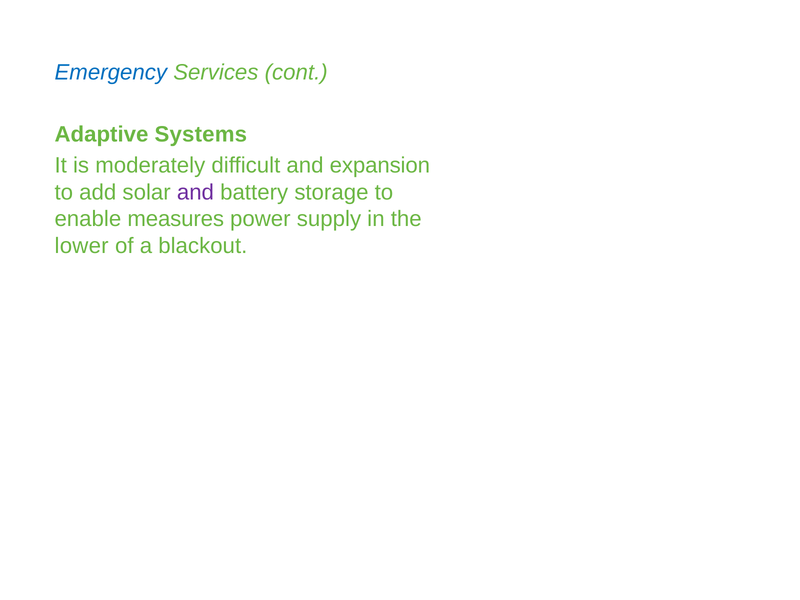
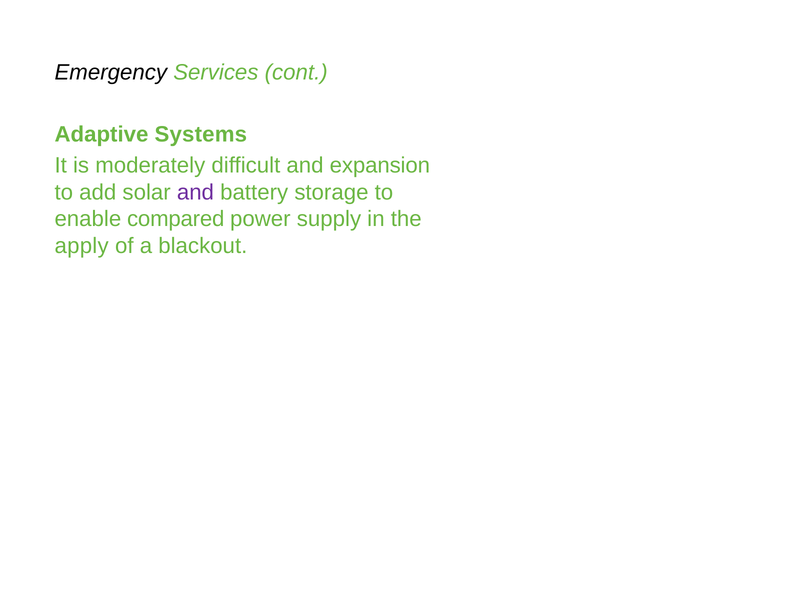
Emergency colour: blue -> black
measures: measures -> compared
lower: lower -> apply
